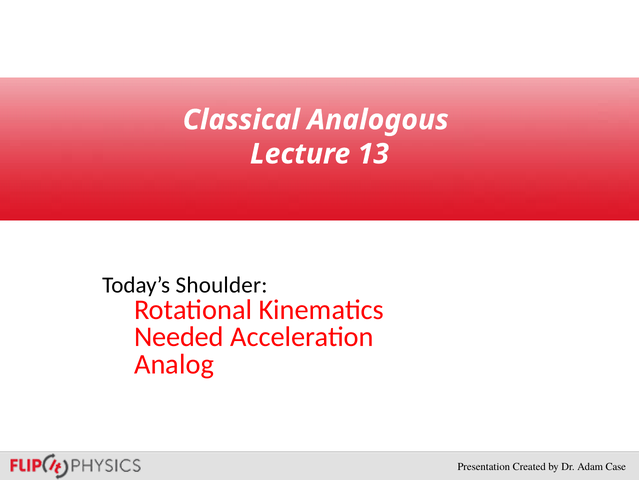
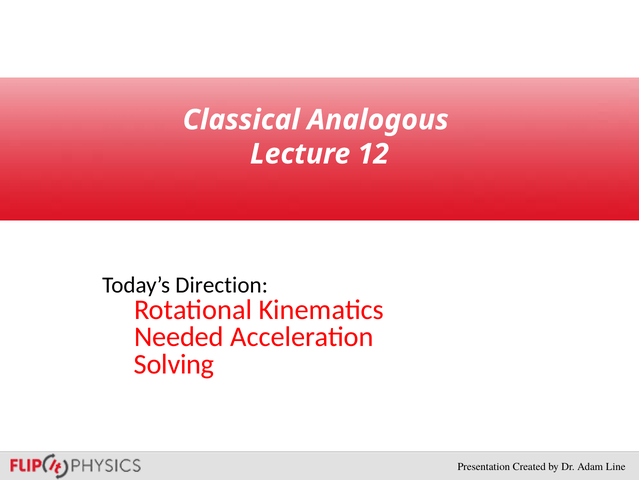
13: 13 -> 12
Shoulder: Shoulder -> Direction
Analog: Analog -> Solving
Case: Case -> Line
